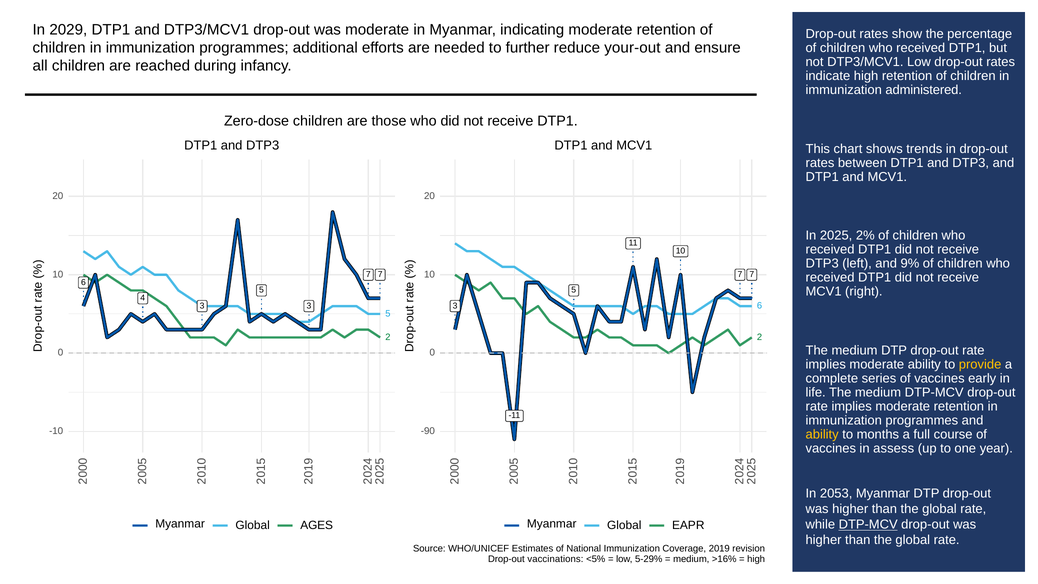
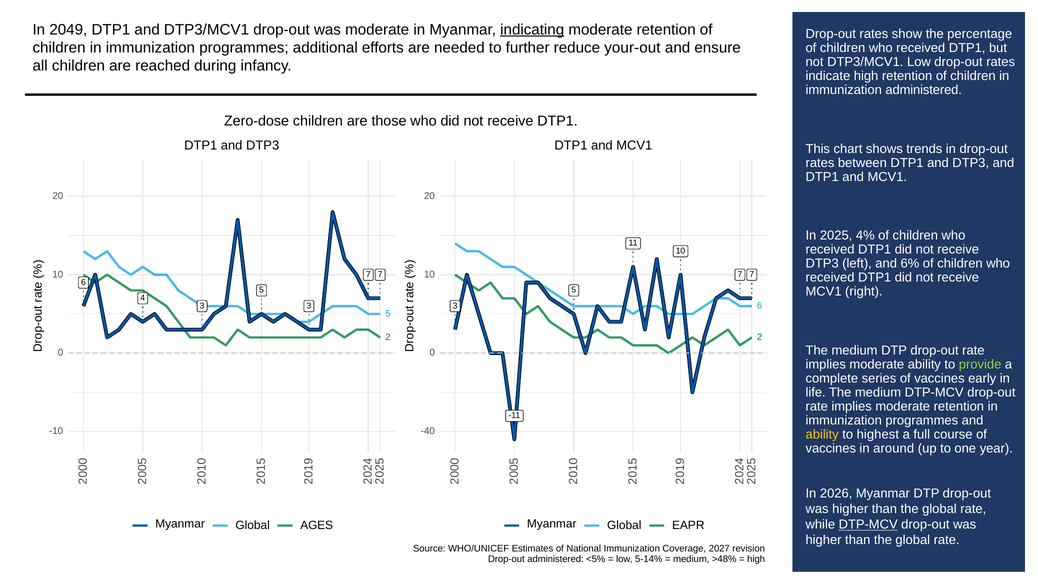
2029: 2029 -> 2049
indicating underline: none -> present
2%: 2% -> 4%
9%: 9% -> 6%
provide colour: yellow -> light green
-90: -90 -> -40
months: months -> highest
assess: assess -> around
2053: 2053 -> 2026
2019: 2019 -> 2027
Drop-out vaccinations: vaccinations -> administered
5-29%: 5-29% -> 5-14%
>16%: >16% -> >48%
